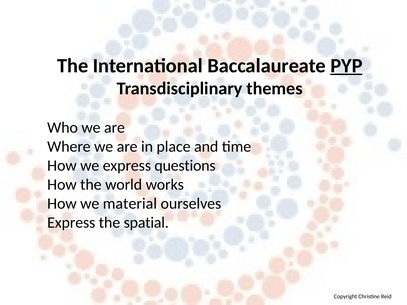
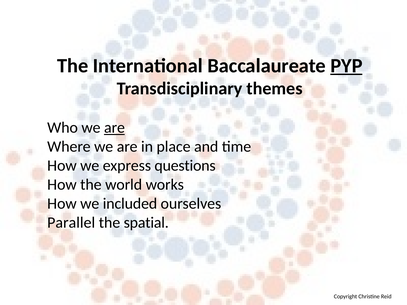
are at (114, 128) underline: none -> present
material: material -> included
Express at (71, 223): Express -> Parallel
